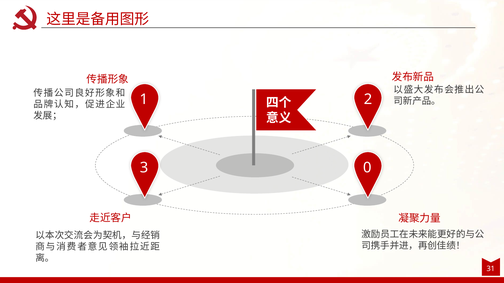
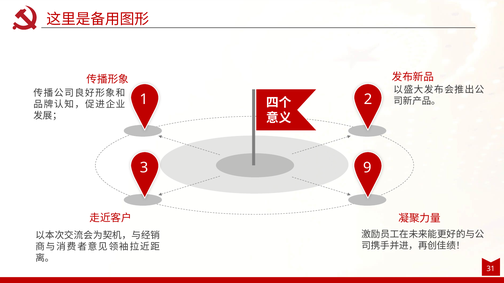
0: 0 -> 9
